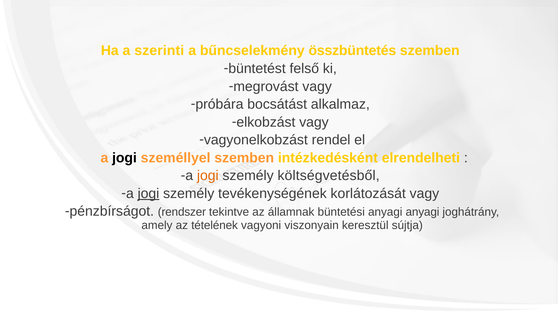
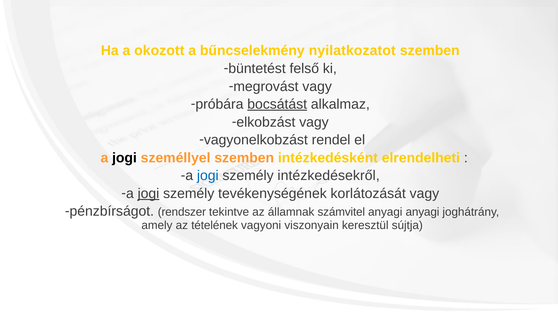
szerinti: szerinti -> okozott
összbüntetés: összbüntetés -> nyilatkozatot
bocsátást underline: none -> present
jogi at (208, 176) colour: orange -> blue
költségvetésből: költségvetésből -> intézkedésekről
büntetési: büntetési -> számvitel
